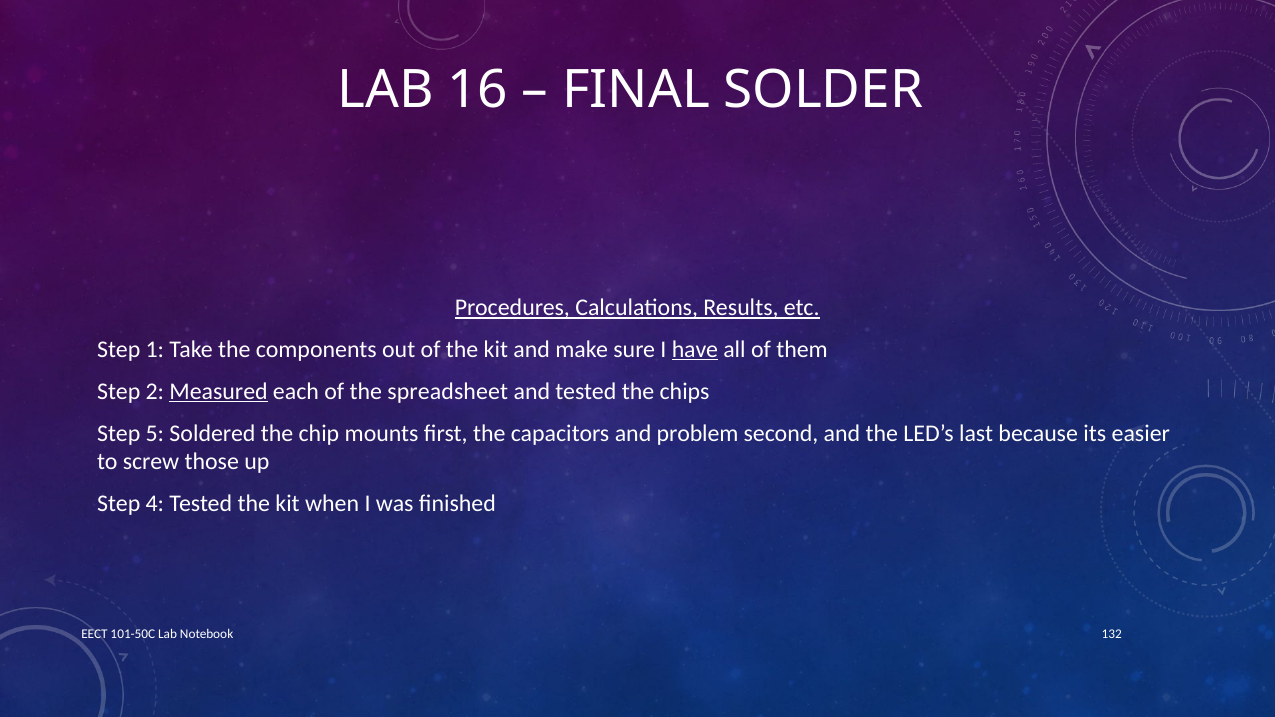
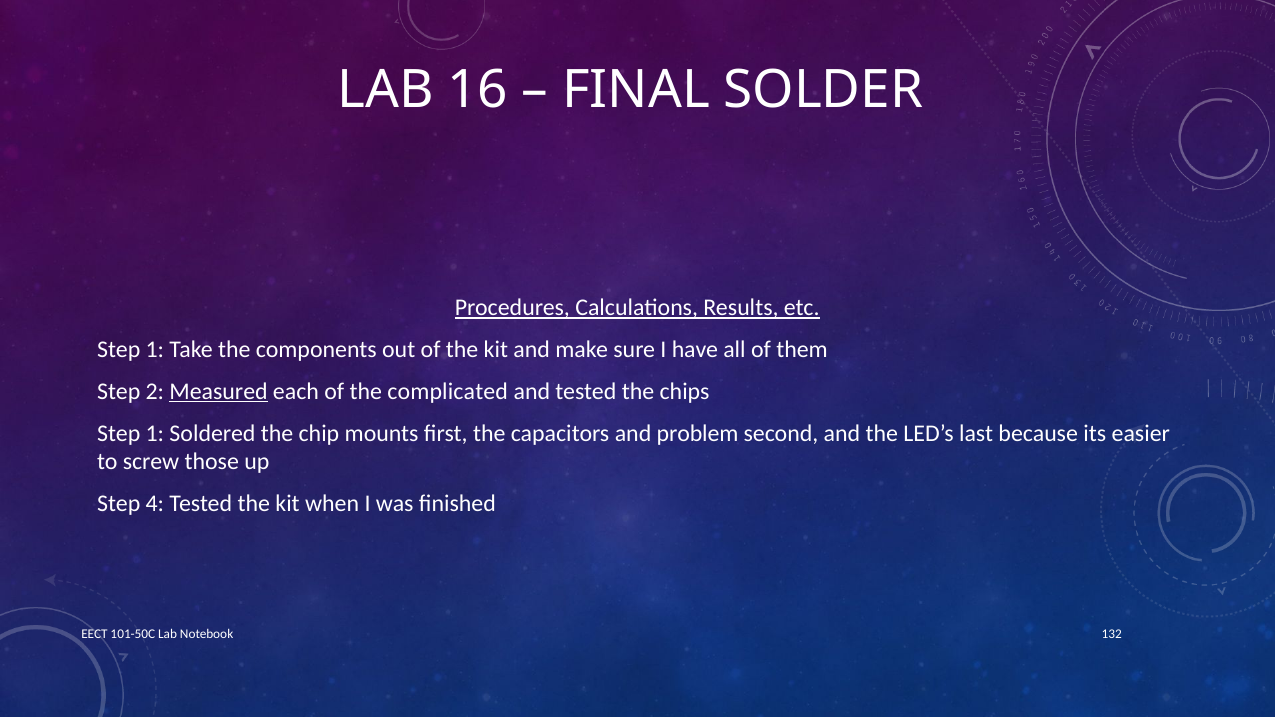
have underline: present -> none
spreadsheet: spreadsheet -> complicated
5 at (155, 433): 5 -> 1
